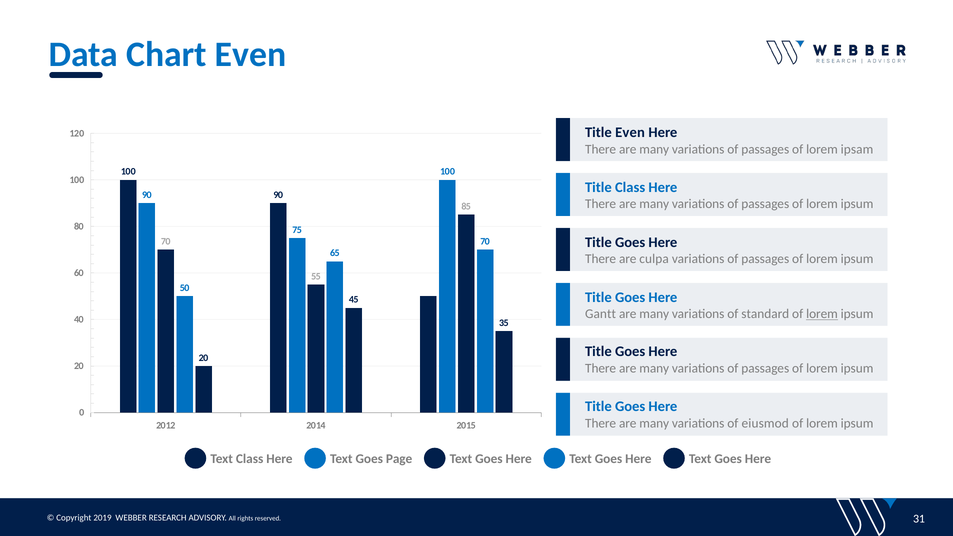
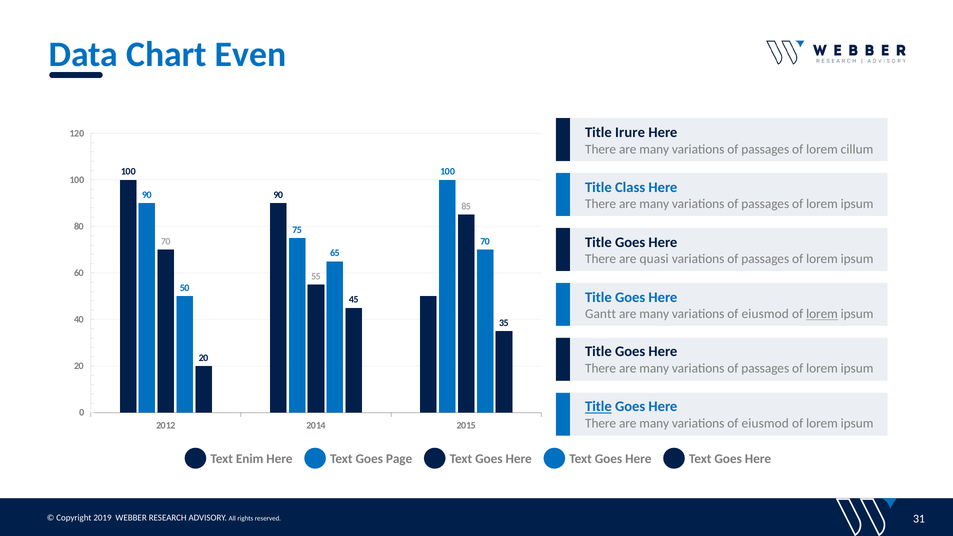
Title Even: Even -> Irure
ipsam: ipsam -> cillum
culpa: culpa -> quasi
standard at (765, 314): standard -> eiusmod
Title at (598, 407) underline: none -> present
Text Class: Class -> Enim
